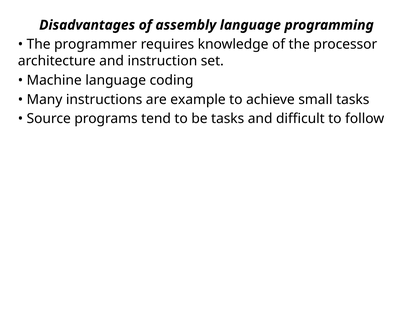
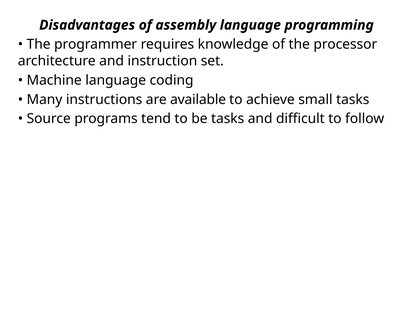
example: example -> available
